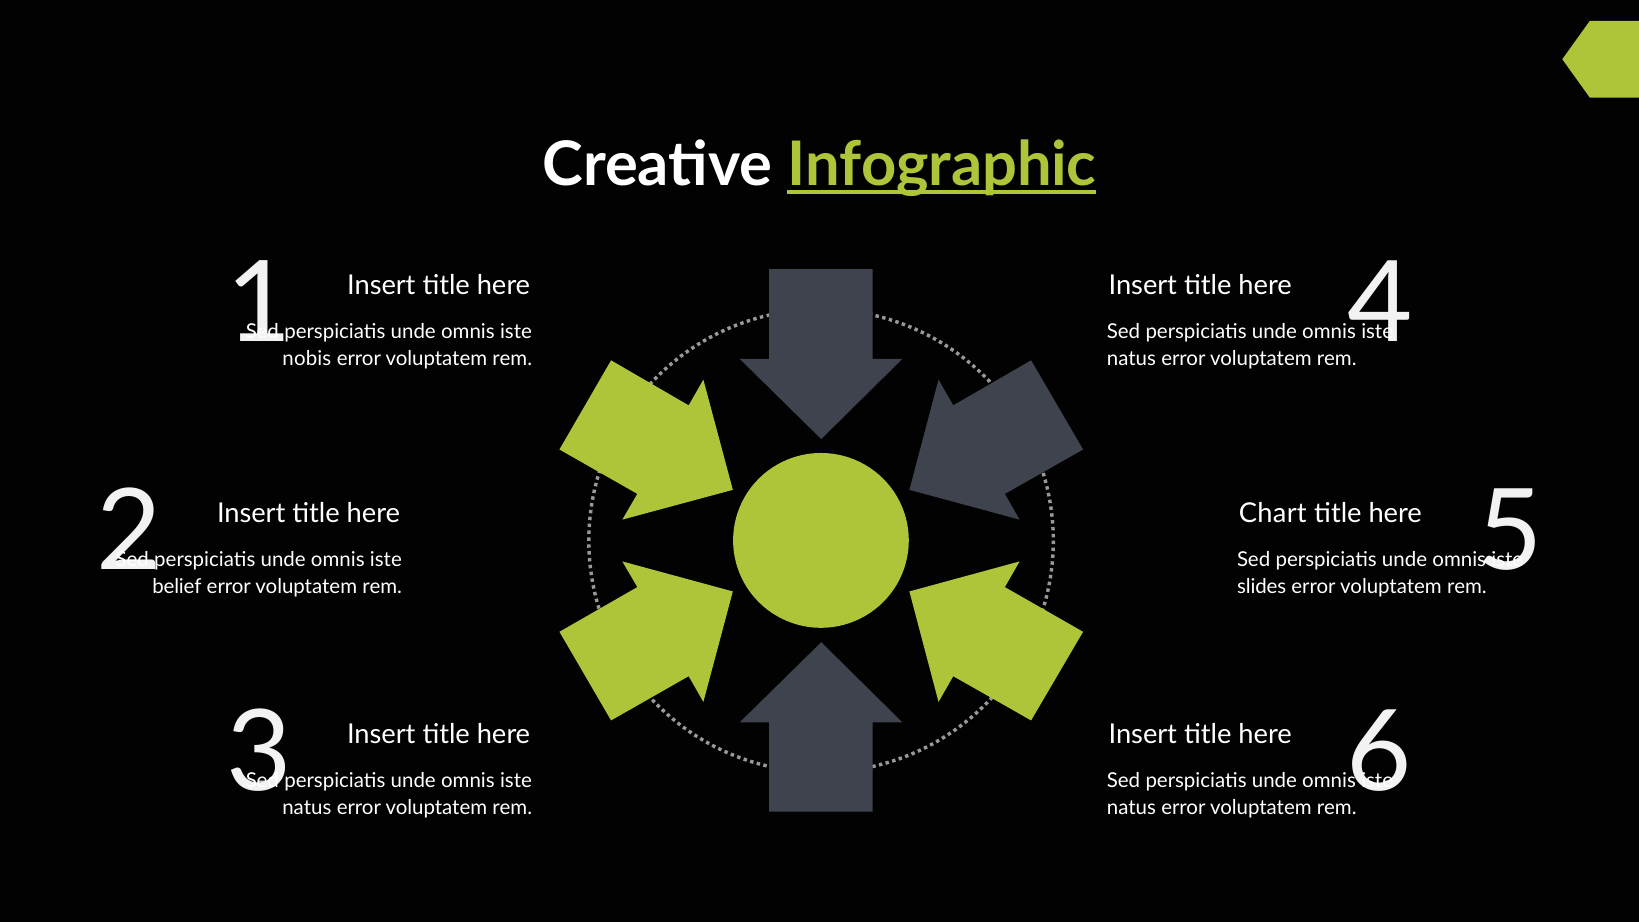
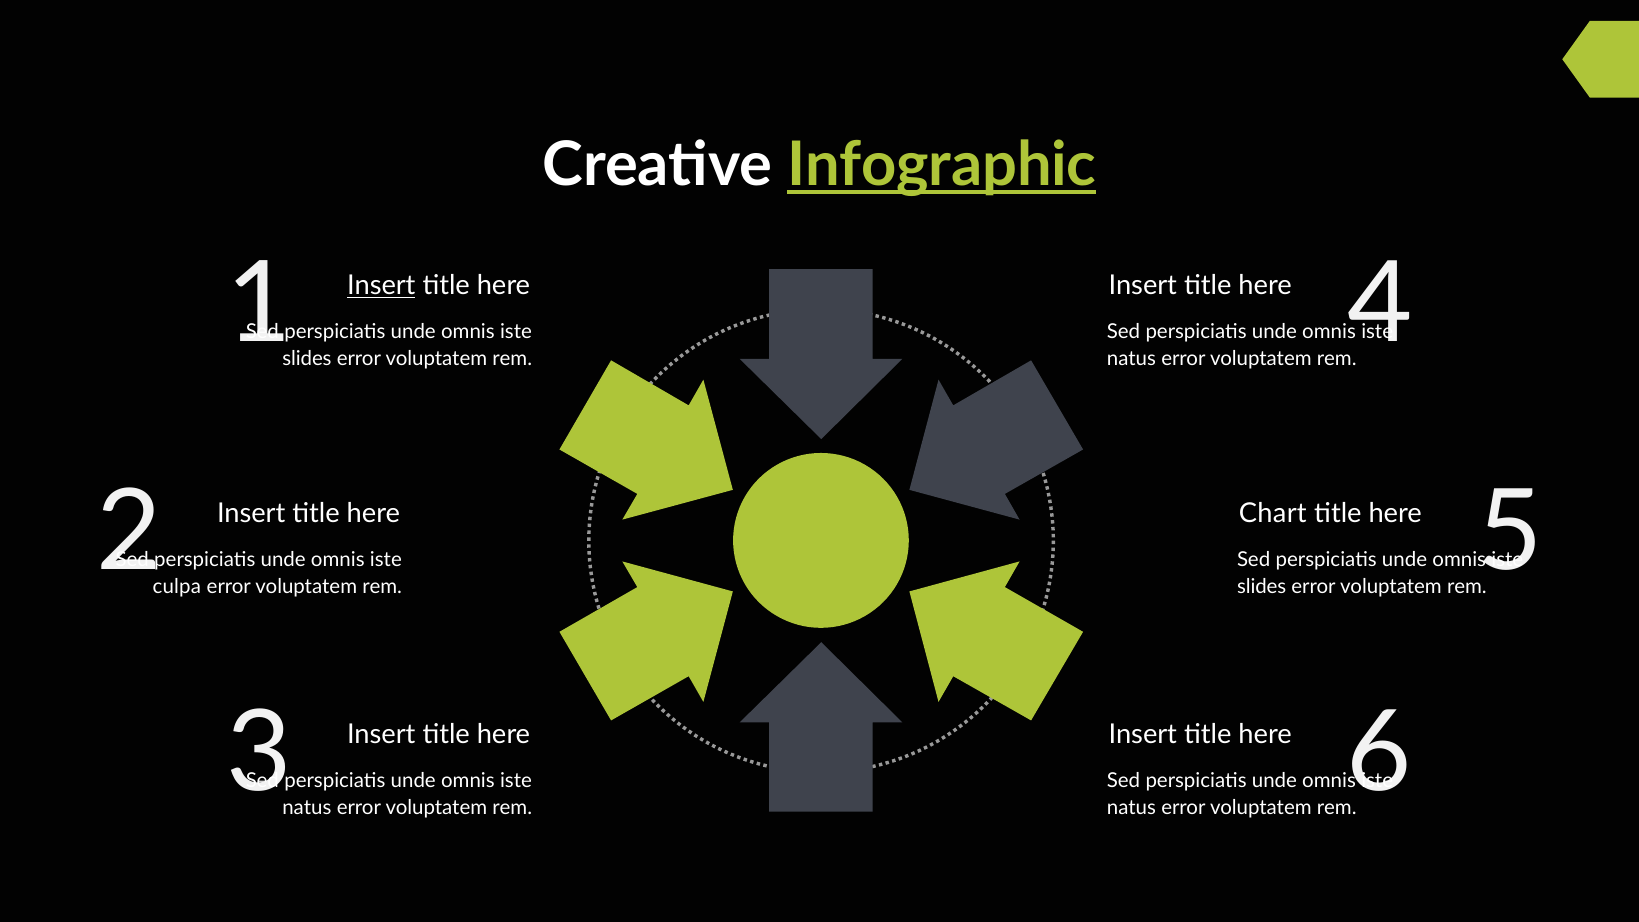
Insert at (381, 286) underline: none -> present
nobis at (307, 359): nobis -> slides
belief: belief -> culpa
